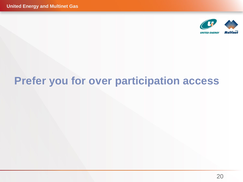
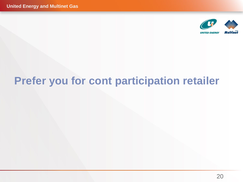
over: over -> cont
access: access -> retailer
